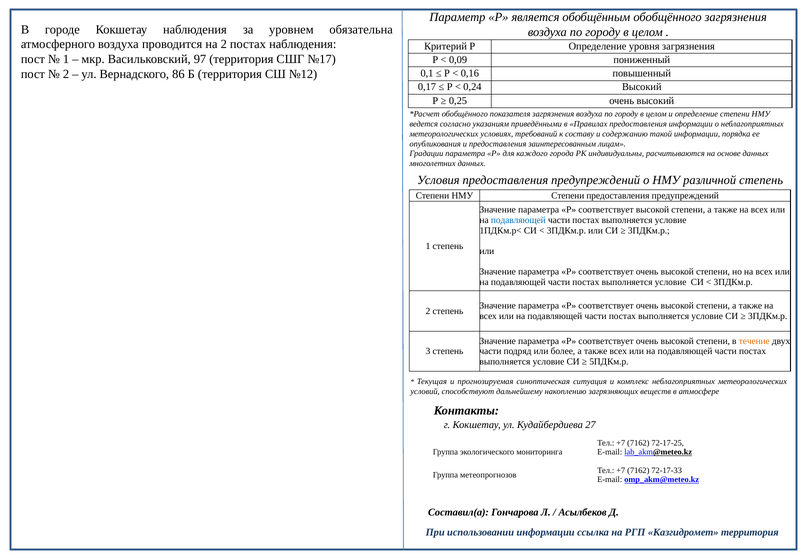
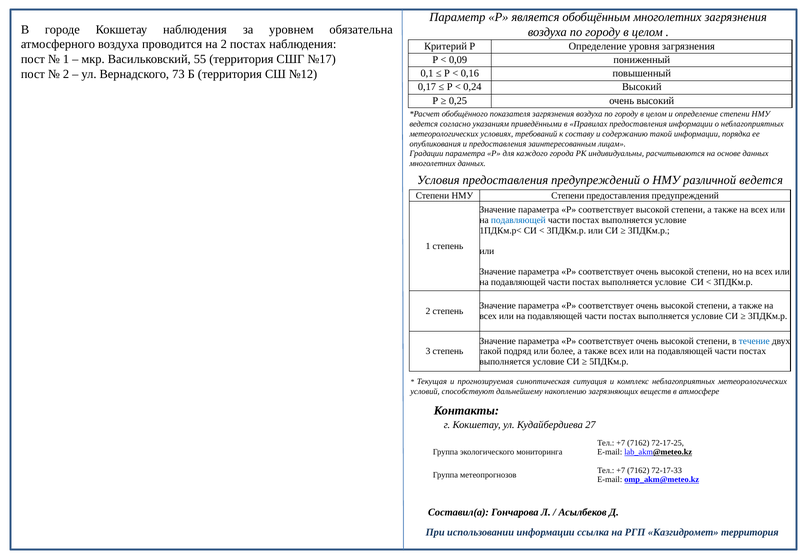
обобщённым обобщённого: обобщённого -> многолетних
97: 97 -> 55
86: 86 -> 73
различной степень: степень -> ведется
течение colour: orange -> blue
части at (490, 351): части -> такой
